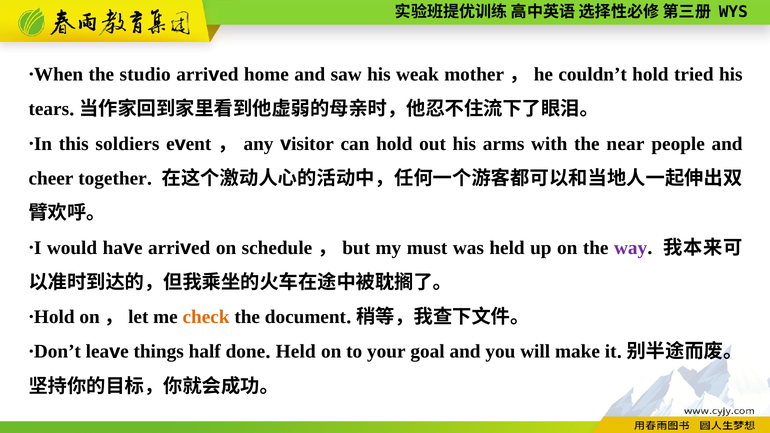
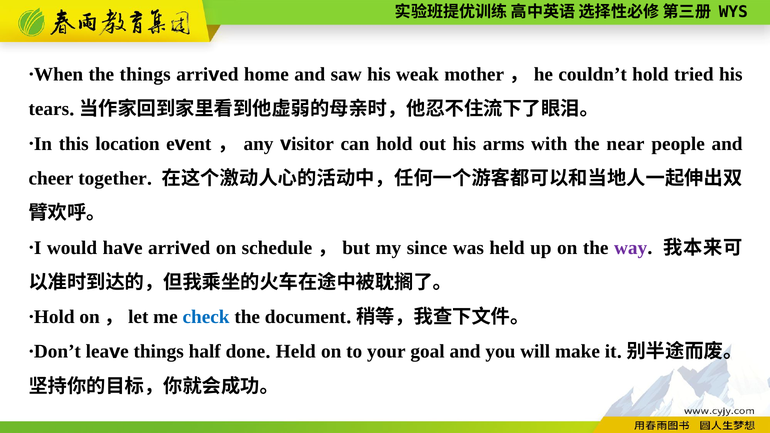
the studio: studio -> things
soldiers: soldiers -> location
must: must -> since
check colour: orange -> blue
